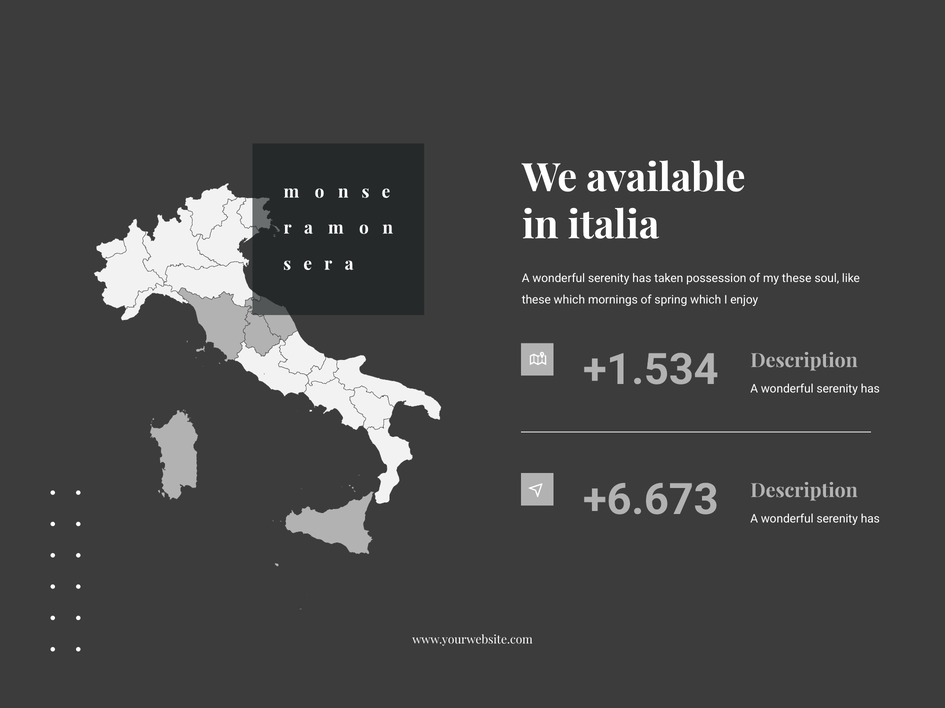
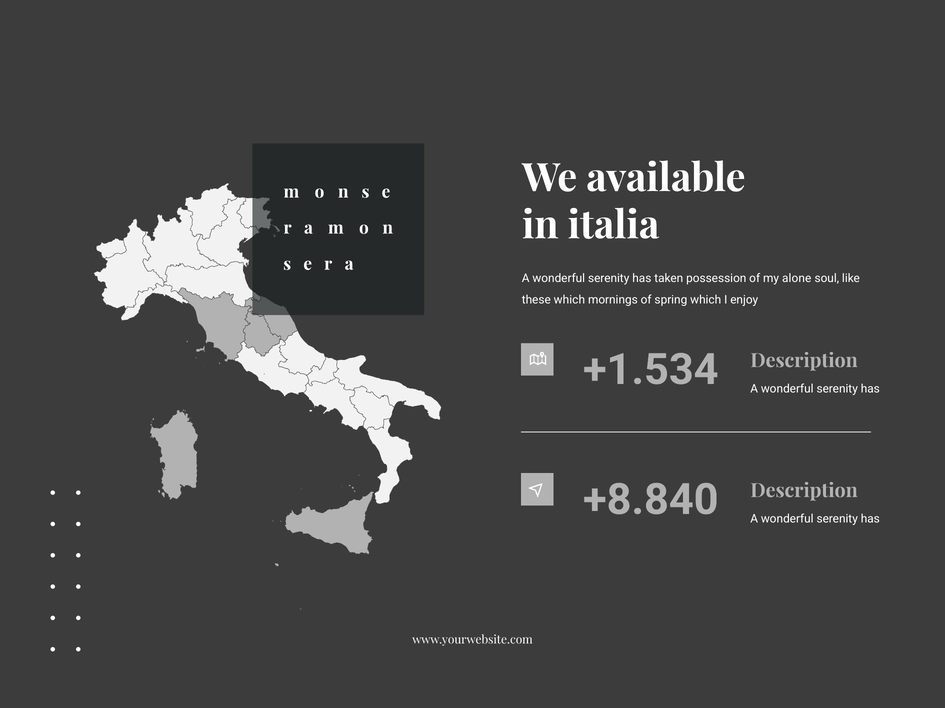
my these: these -> alone
+6.673: +6.673 -> +8.840
